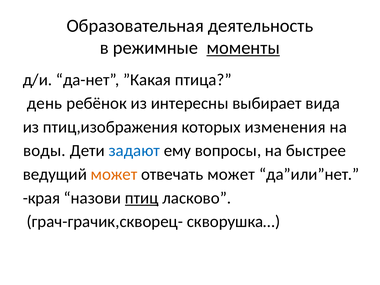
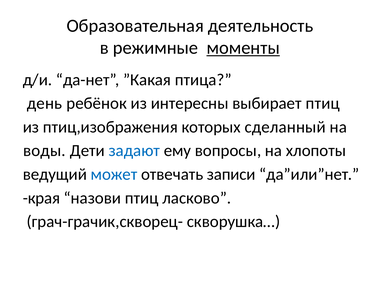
выбирает вида: вида -> птиц
изменения: изменения -> сделанный
быстрее: быстрее -> хлопоты
может at (114, 174) colour: orange -> blue
отвечать может: может -> записи
птиц at (142, 198) underline: present -> none
